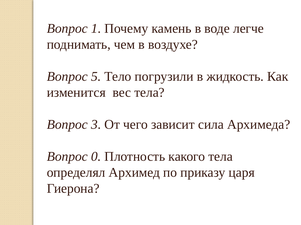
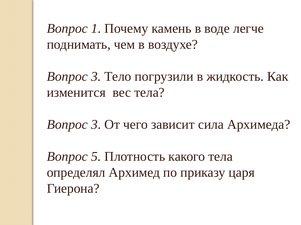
5 at (96, 77): 5 -> 3
0: 0 -> 5
